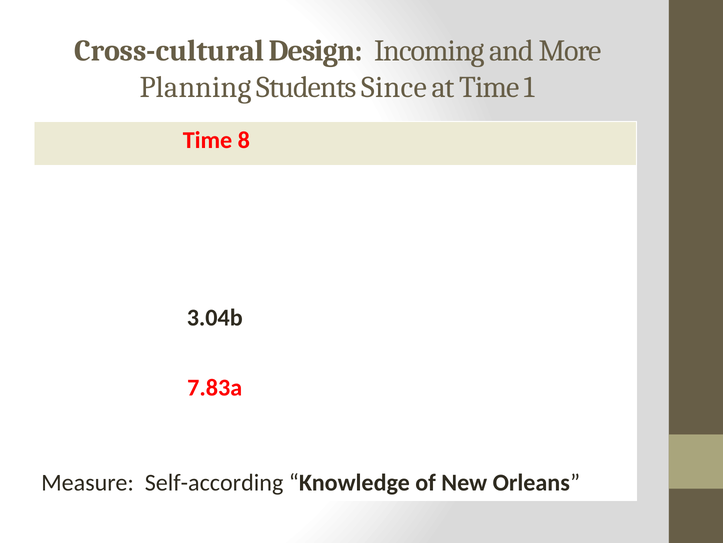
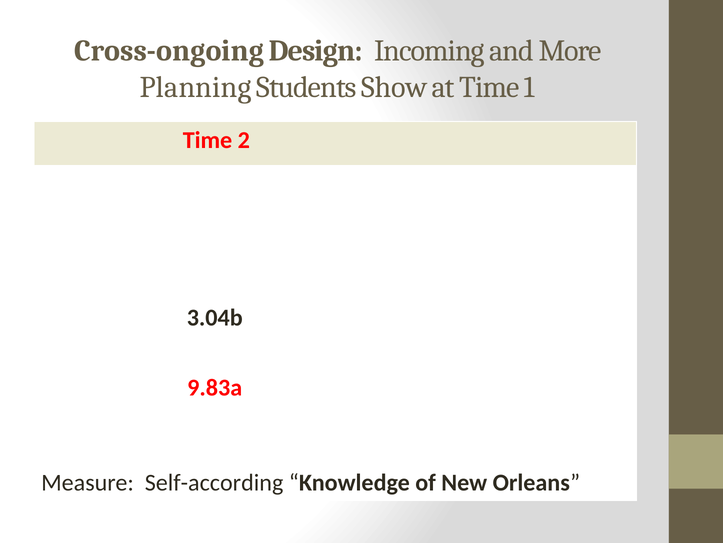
Cross-cultural: Cross-cultural -> Cross-ongoing
Since: Since -> Show
8: 8 -> 2
7.83a: 7.83a -> 9.83a
